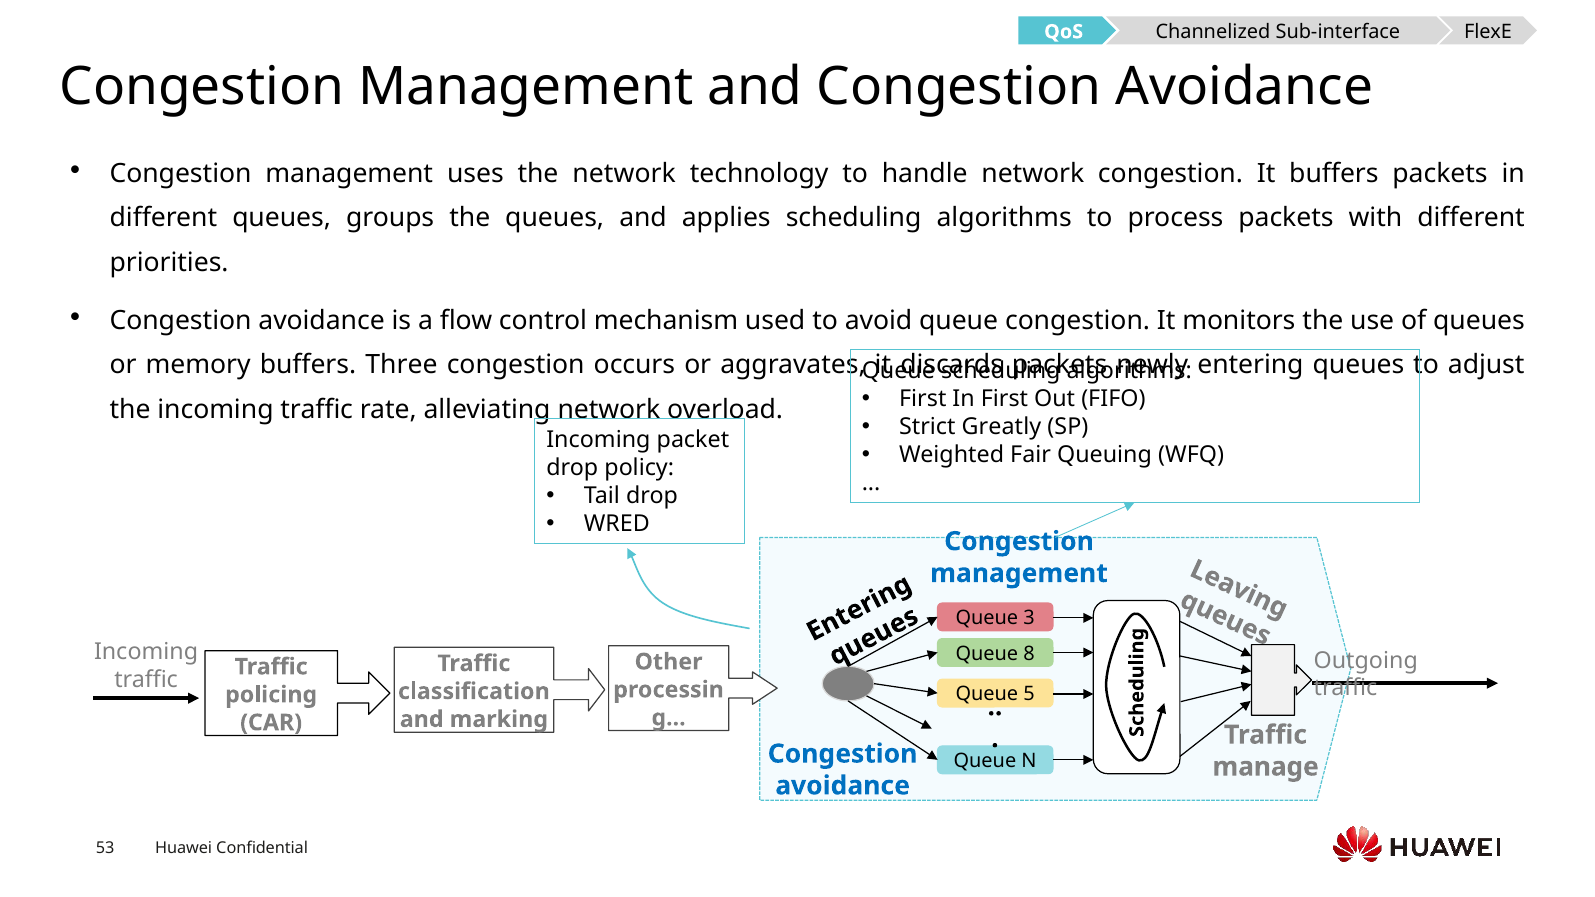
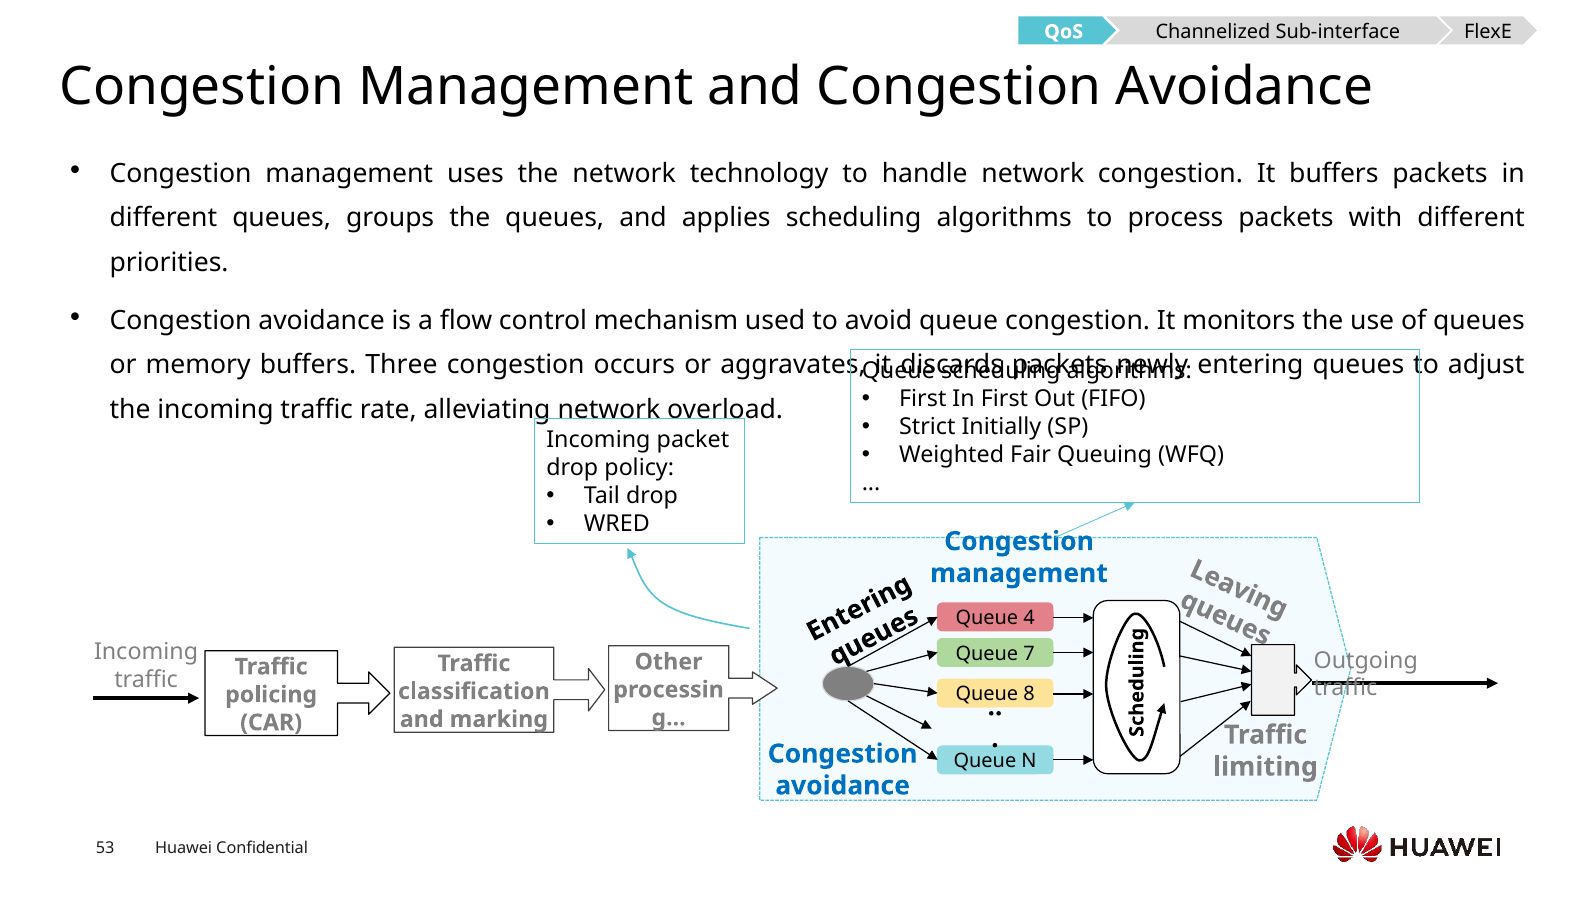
Greatly: Greatly -> Initially
3: 3 -> 4
8: 8 -> 7
5: 5 -> 8
manage: manage -> limiting
